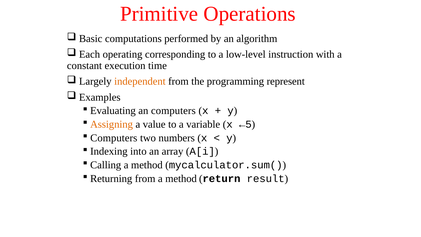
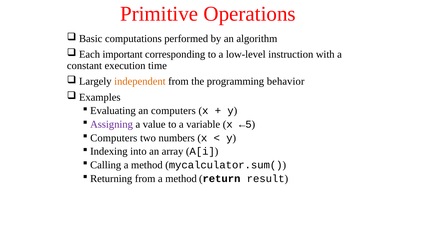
operating: operating -> important
represent: represent -> behavior
Assigning colour: orange -> purple
